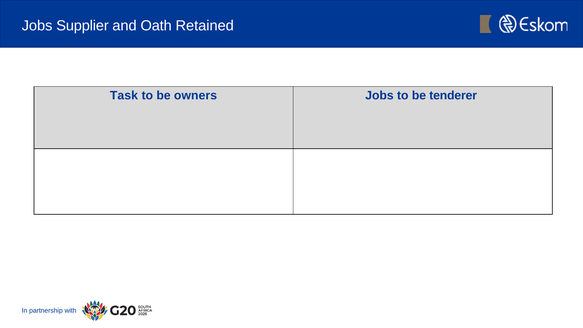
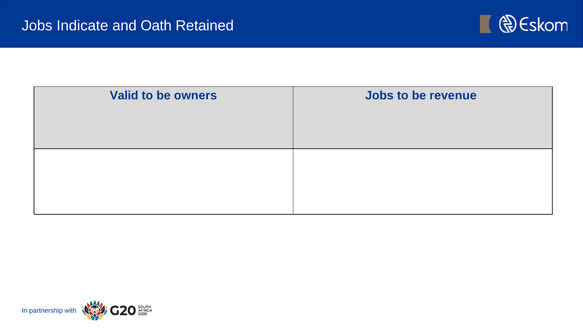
Supplier: Supplier -> Indicate
Task: Task -> Valid
tenderer: tenderer -> revenue
